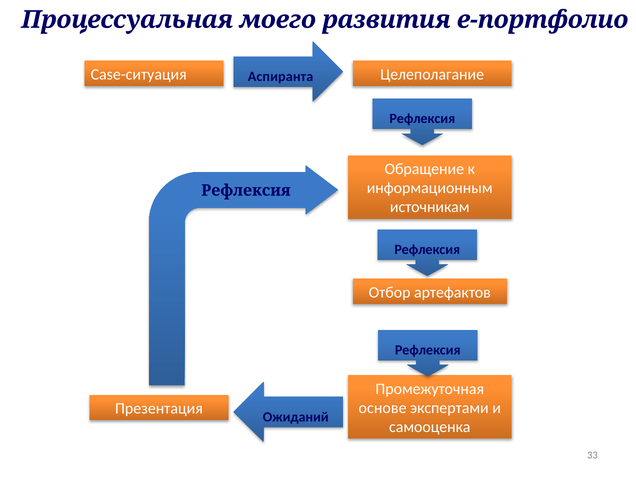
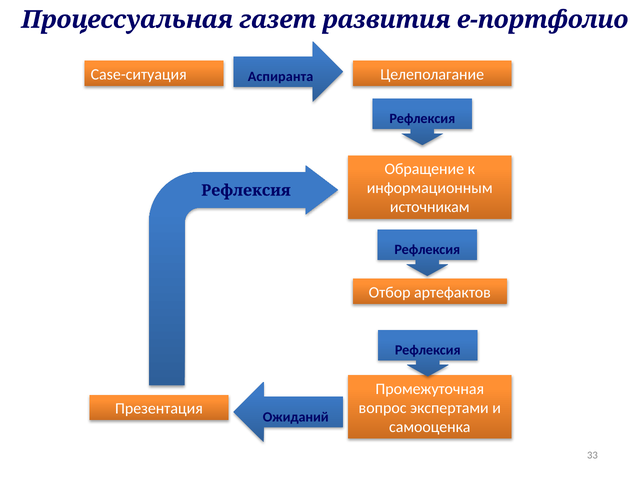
моего: моего -> газет
основе: основе -> вопрос
